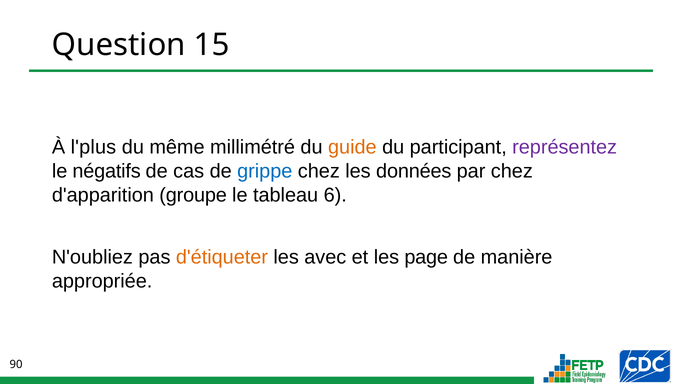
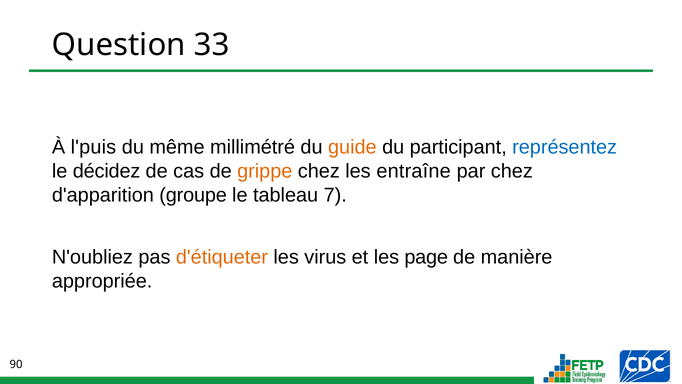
15: 15 -> 33
l'plus: l'plus -> l'puis
représentez colour: purple -> blue
négatifs: négatifs -> décidez
grippe colour: blue -> orange
données: données -> entraîne
6: 6 -> 7
avec: avec -> virus
